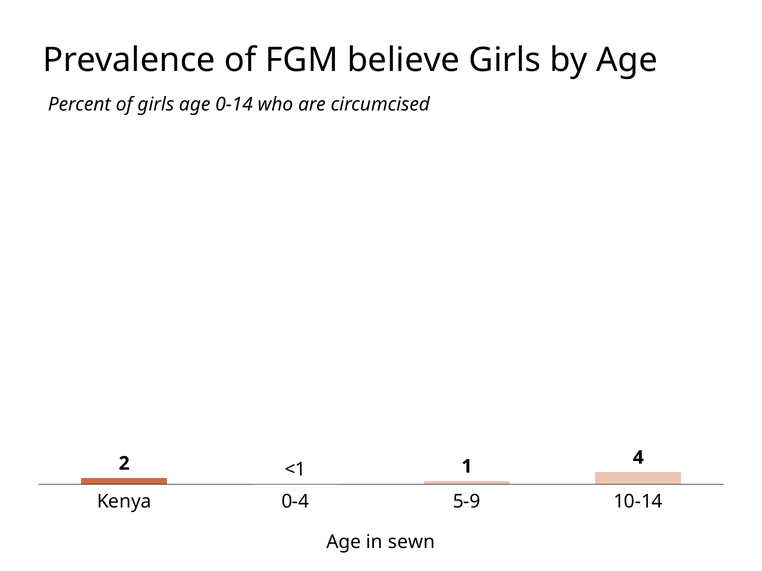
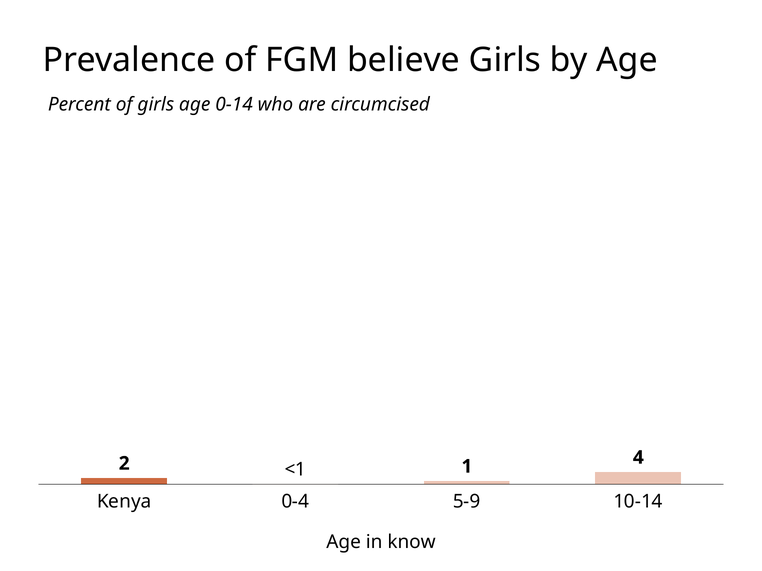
sewn: sewn -> know
